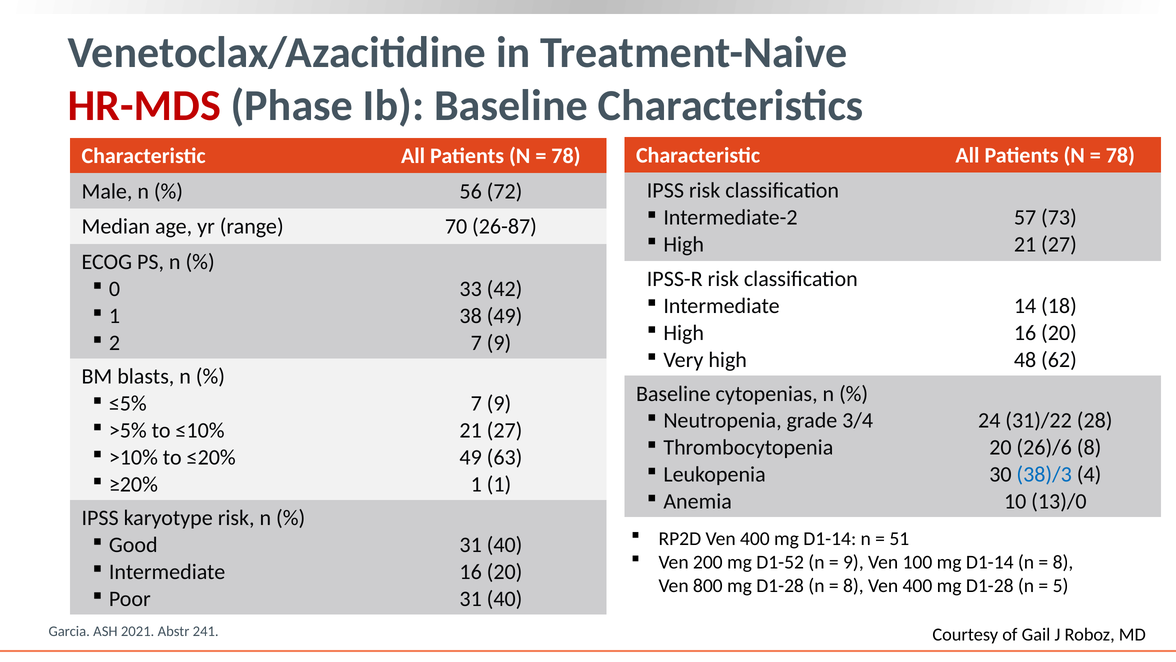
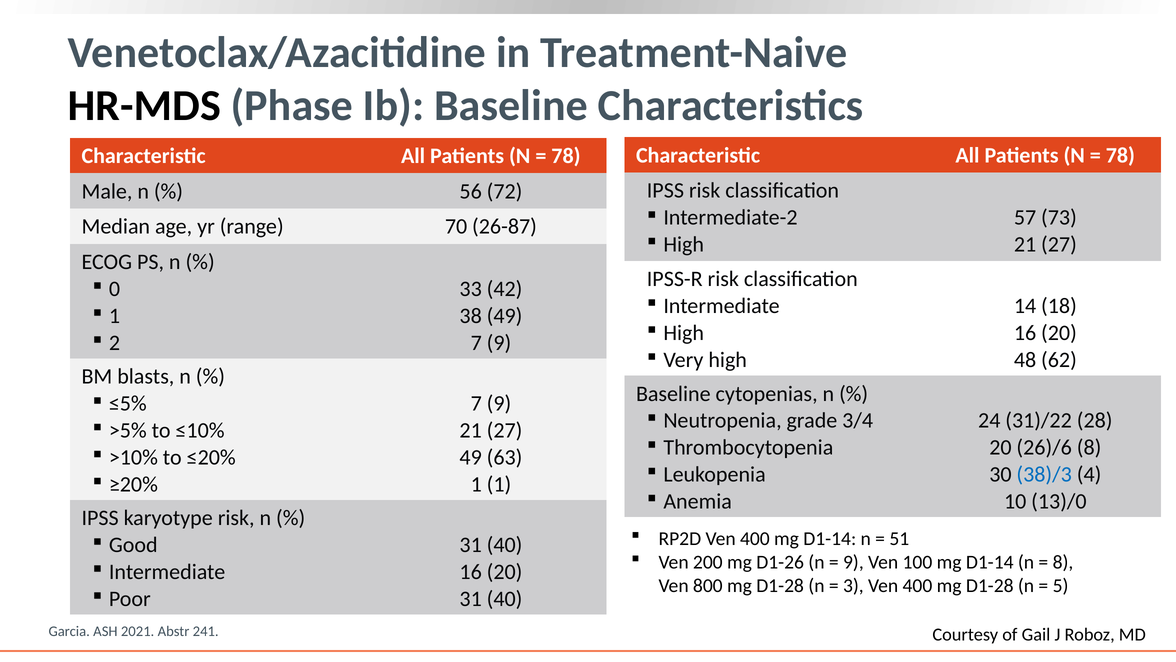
HR-MDS colour: red -> black
D1-52: D1-52 -> D1-26
8 at (853, 585): 8 -> 3
